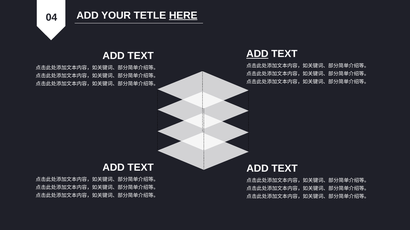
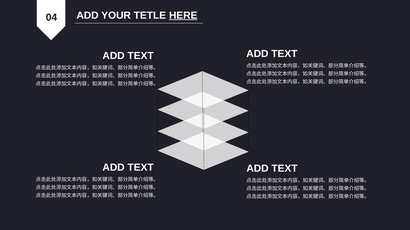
ADD at (257, 54) underline: present -> none
